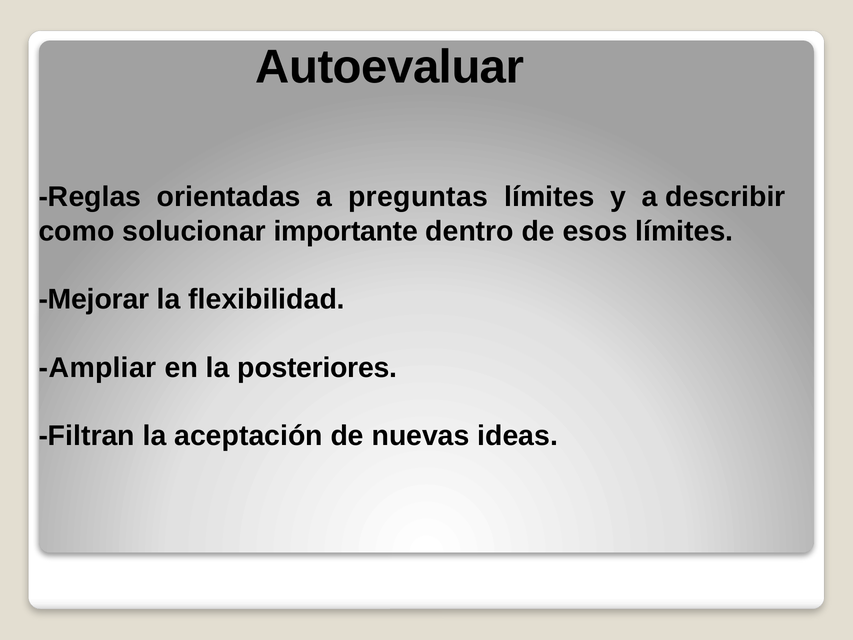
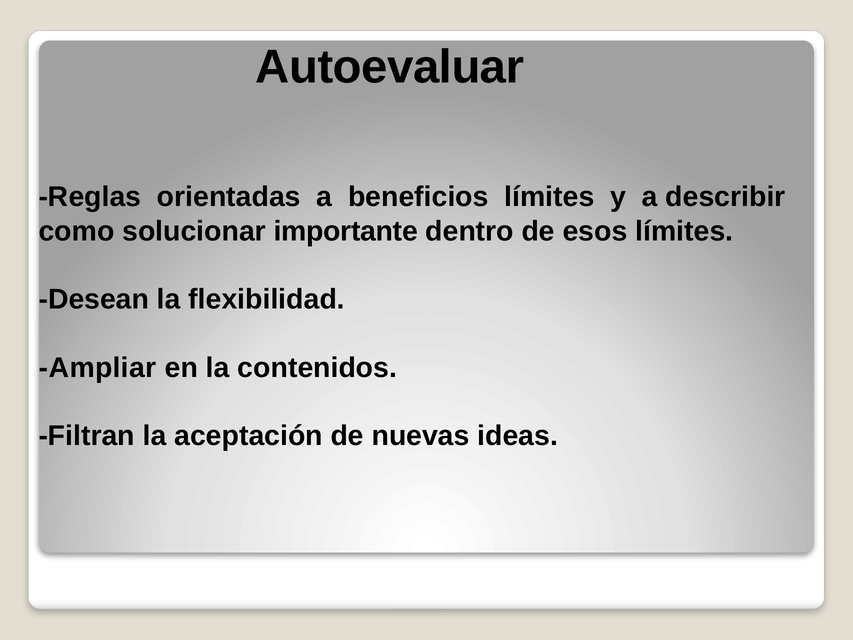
preguntas: preguntas -> beneficios
Mejorar: Mejorar -> Desean
posteriores: posteriores -> contenidos
